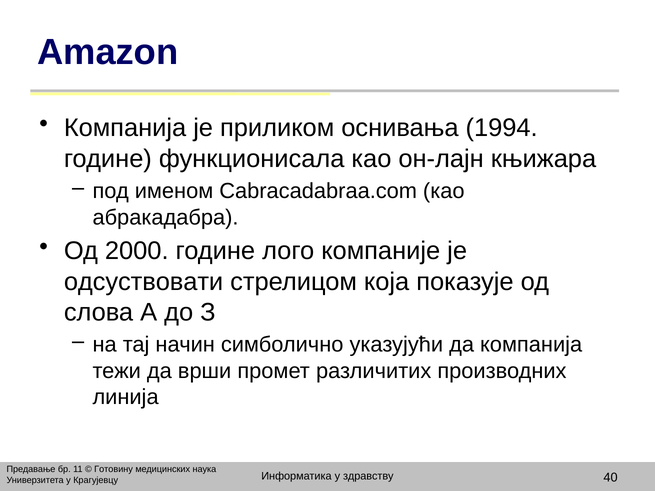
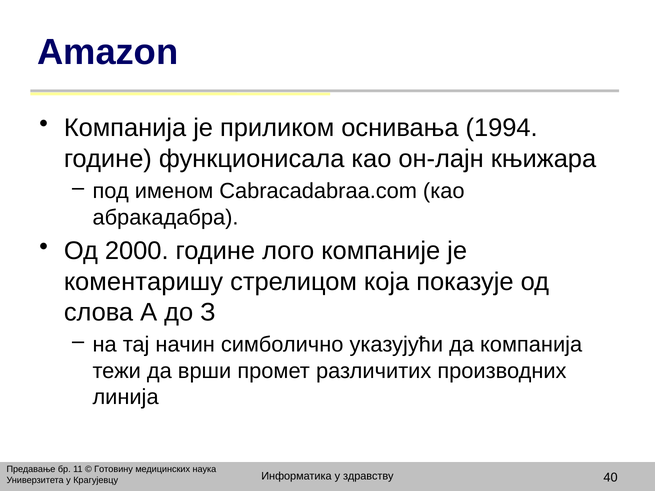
одсуствовати: одсуствовати -> коментаришу
